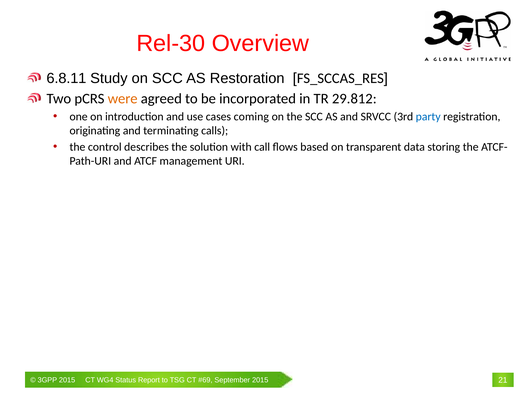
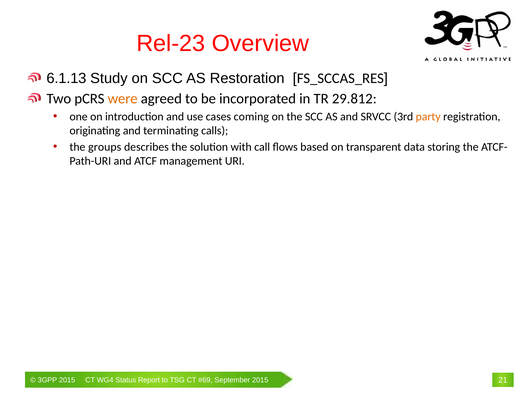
Rel-30: Rel-30 -> Rel-23
6.8.11: 6.8.11 -> 6.1.13
party colour: blue -> orange
control: control -> groups
